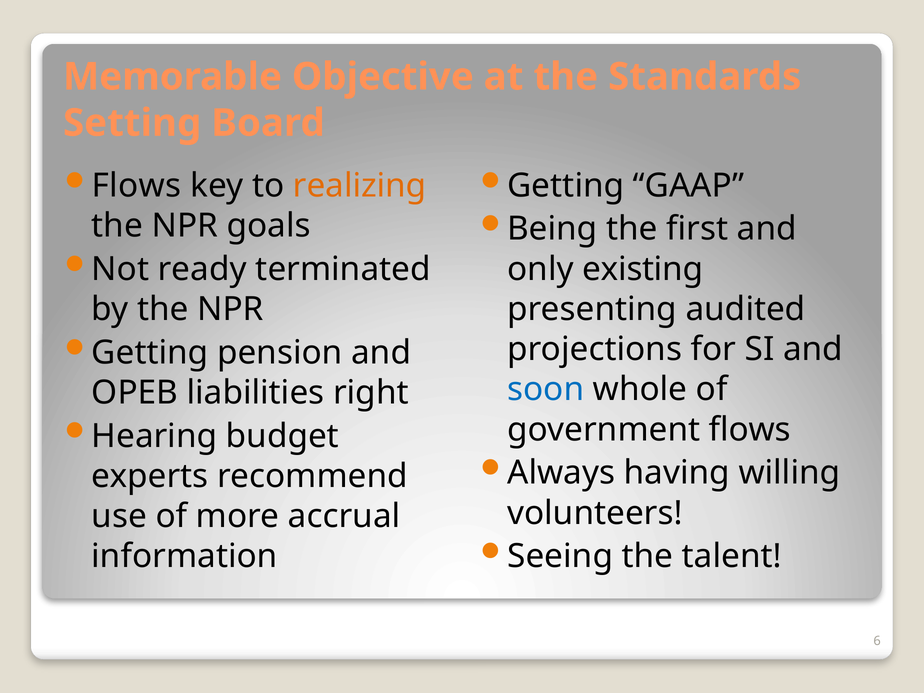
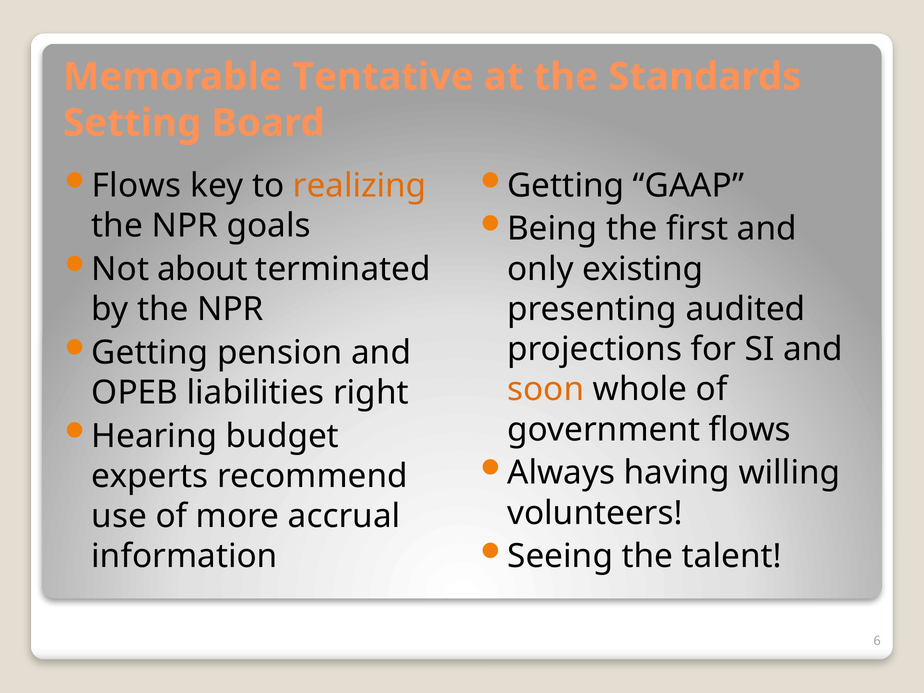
Objective: Objective -> Tentative
ready: ready -> about
soon colour: blue -> orange
